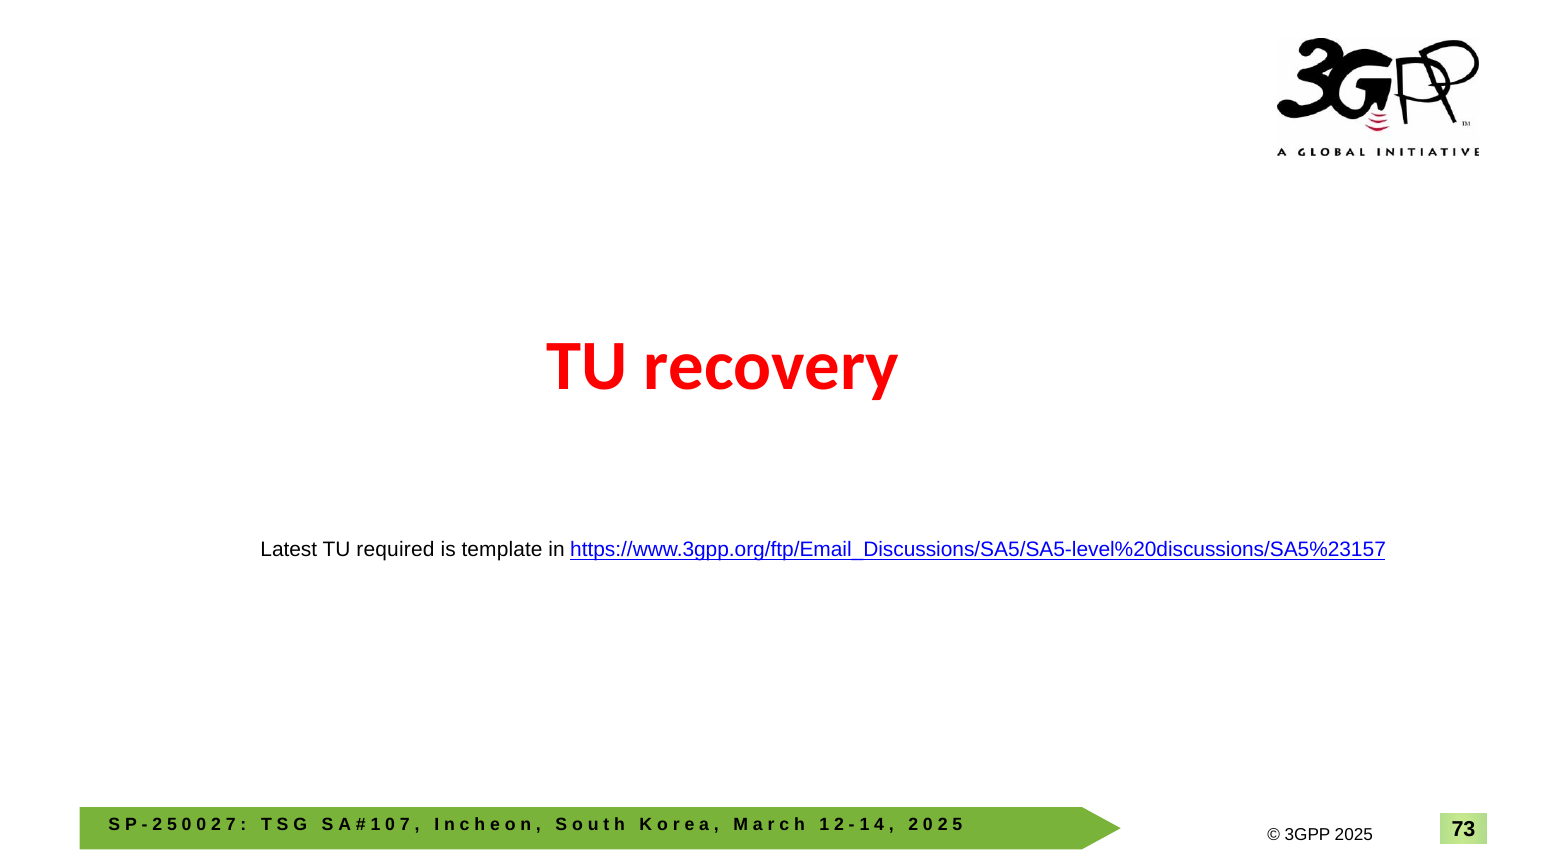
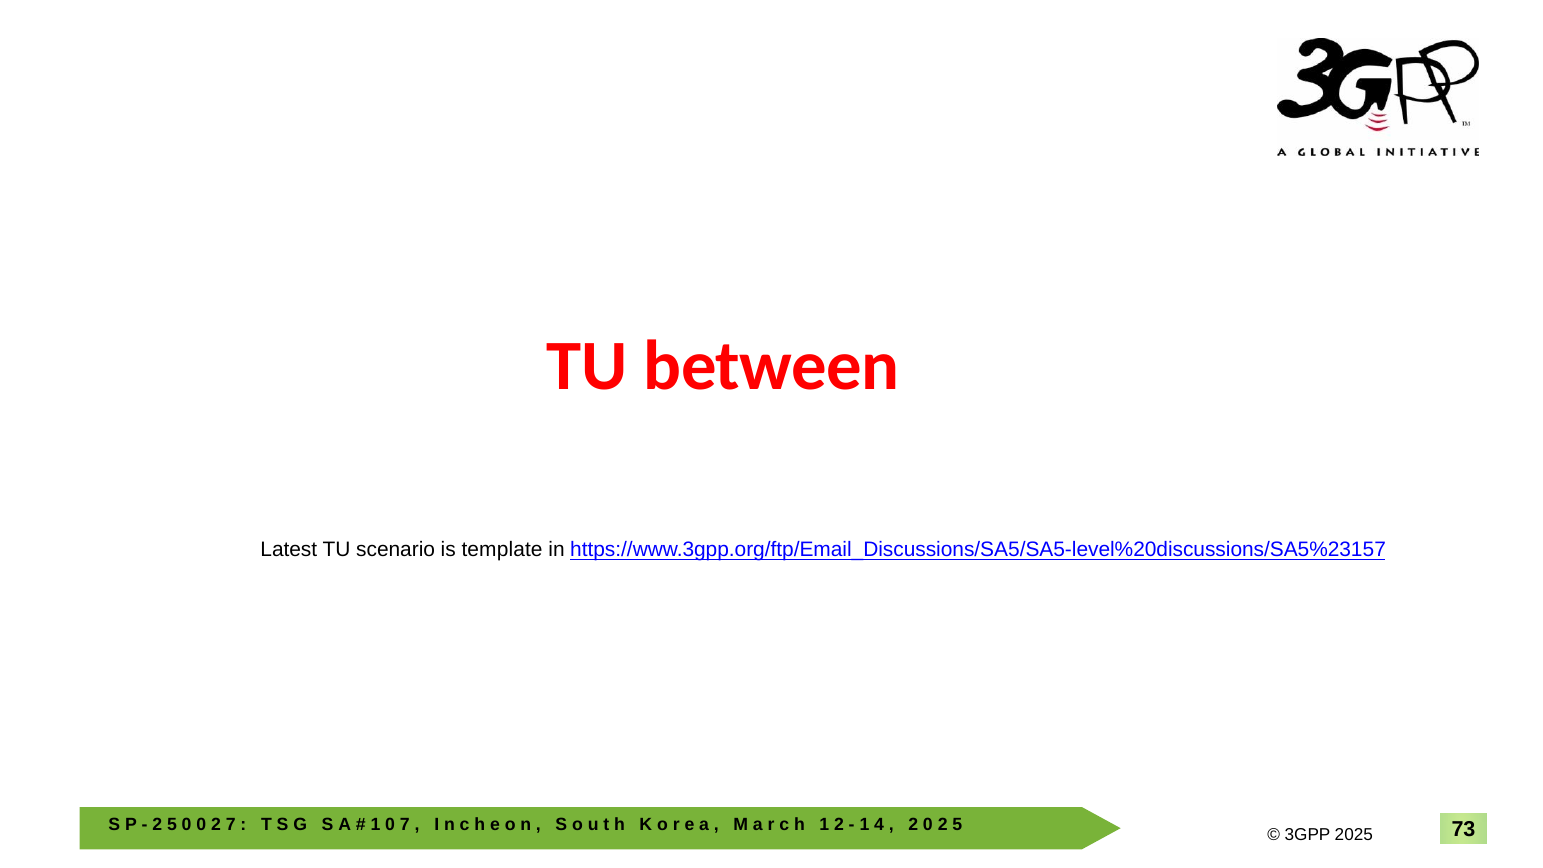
recovery: recovery -> between
required: required -> scenario
